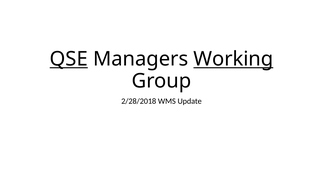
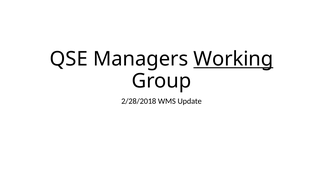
QSE underline: present -> none
